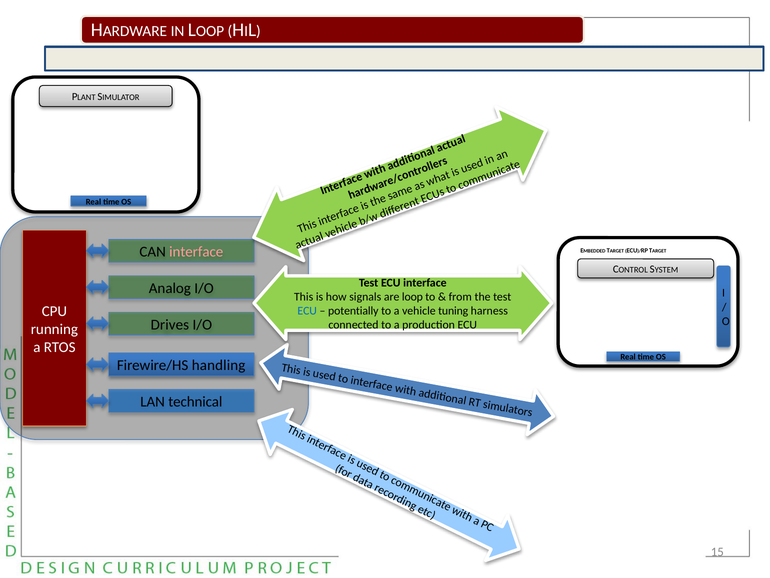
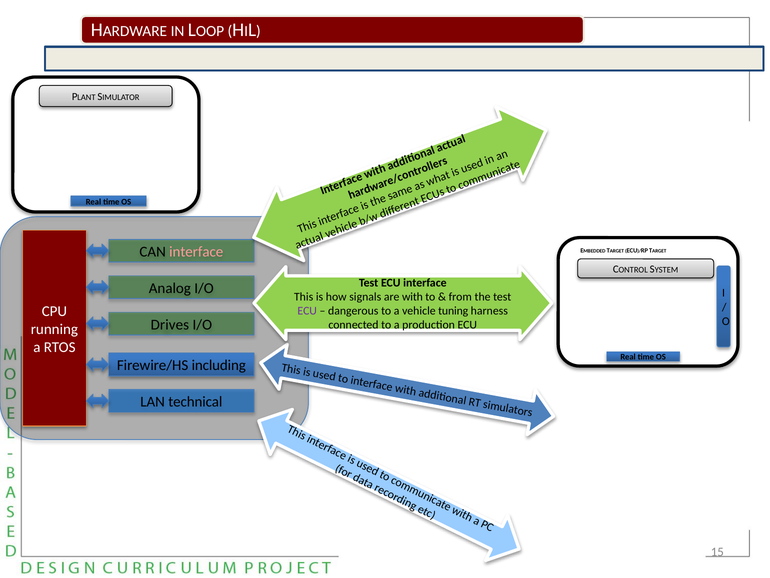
are loop: loop -> with
ECU at (307, 311) colour: blue -> purple
potentially: potentially -> dangerous
handling: handling -> including
